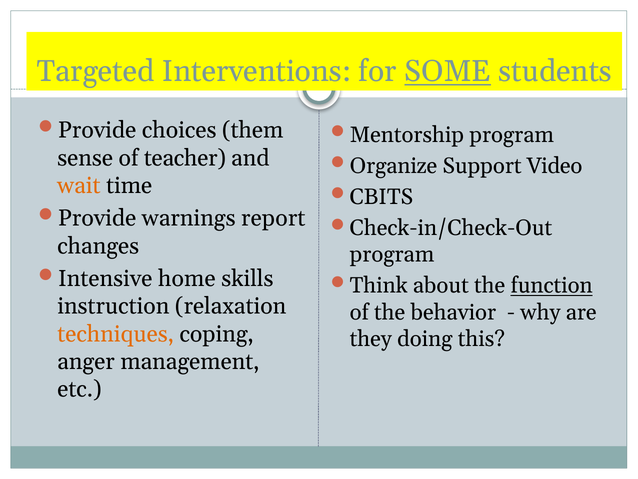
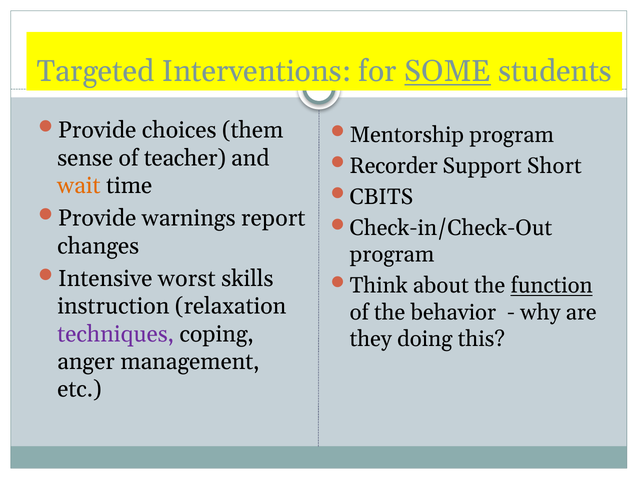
Organize: Organize -> Recorder
Video: Video -> Short
home: home -> worst
techniques colour: orange -> purple
